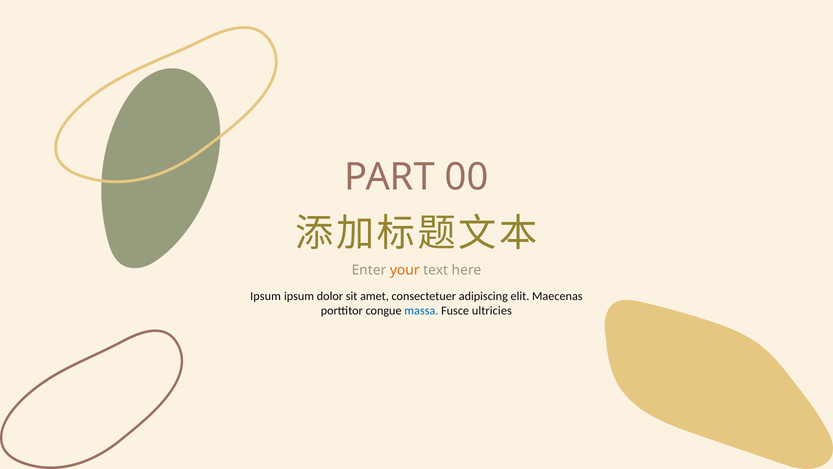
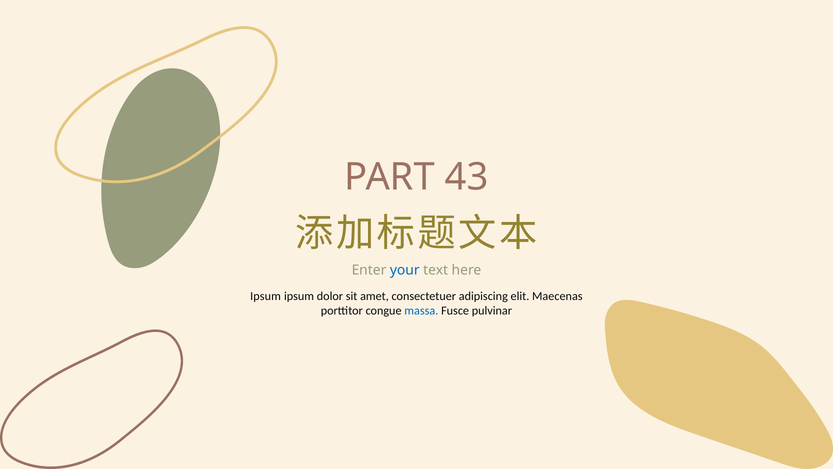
00: 00 -> 43
your colour: orange -> blue
ultricies: ultricies -> pulvinar
